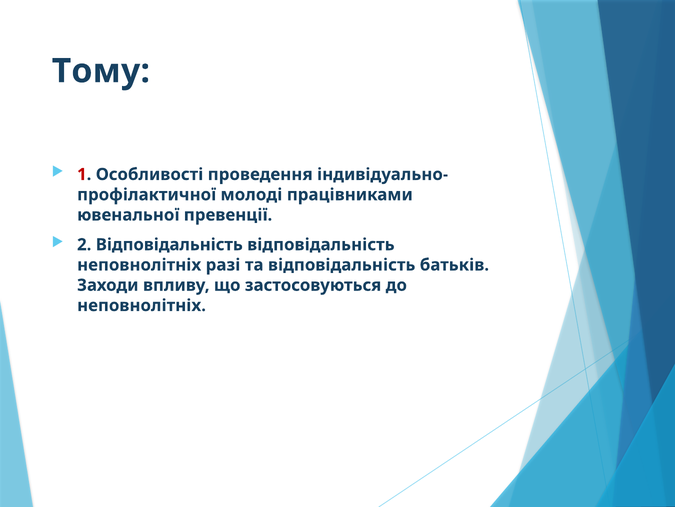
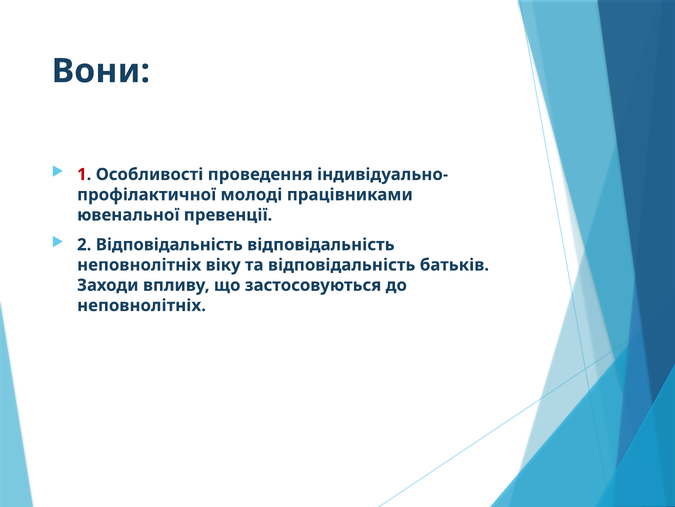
Тому: Тому -> Вони
разі: разі -> віку
